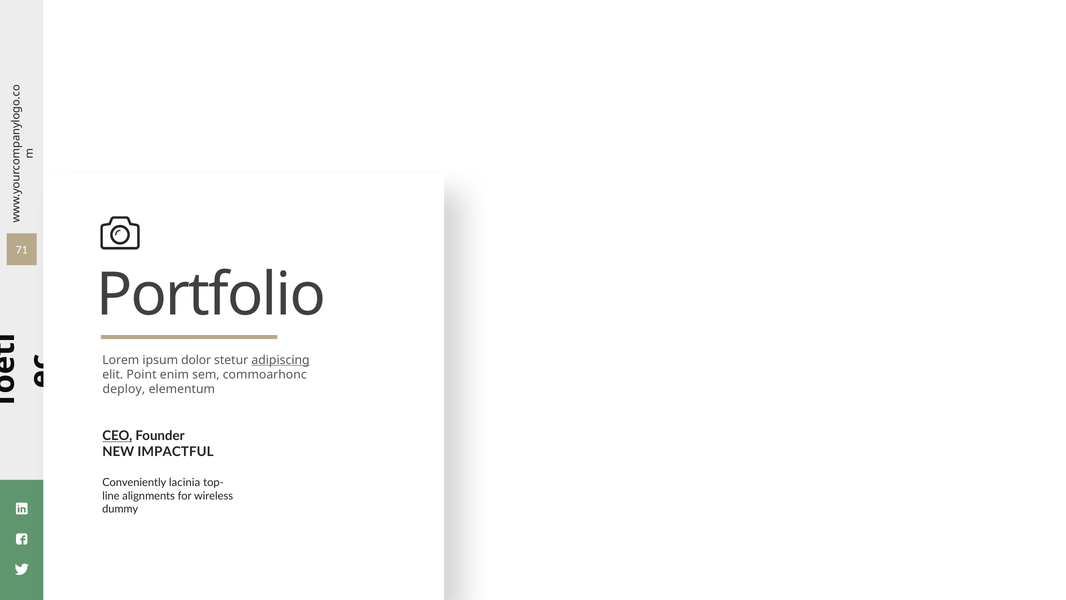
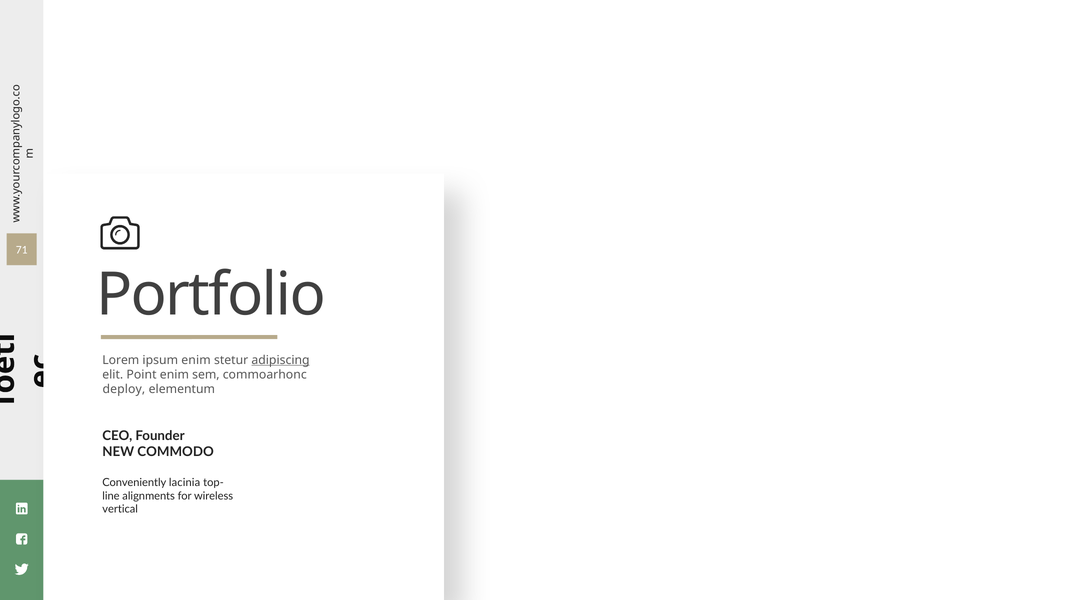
ipsum dolor: dolor -> enim
CEO underline: present -> none
IMPACTFUL: IMPACTFUL -> COMMODO
dummy: dummy -> vertical
